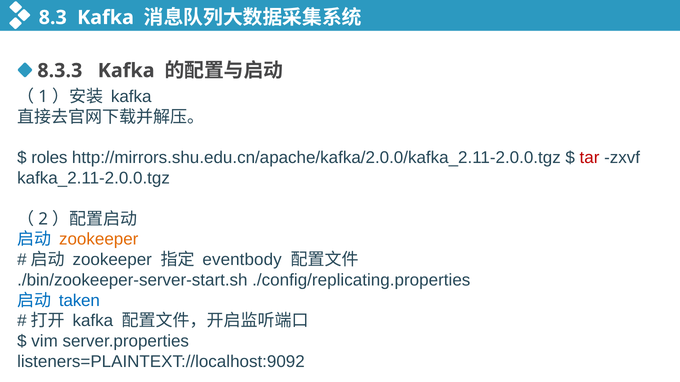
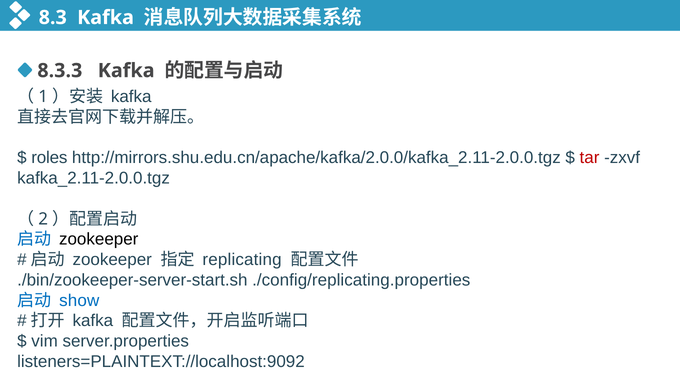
zookeeper at (99, 240) colour: orange -> black
eventbody: eventbody -> replicating
taken: taken -> show
